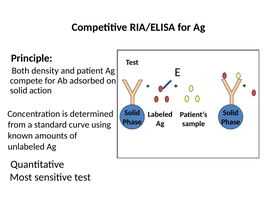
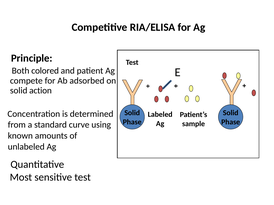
density: density -> colored
